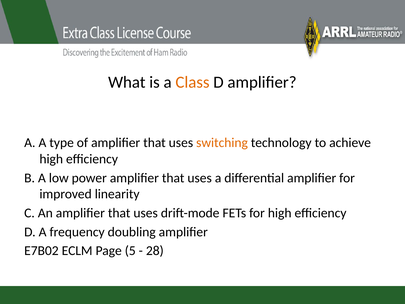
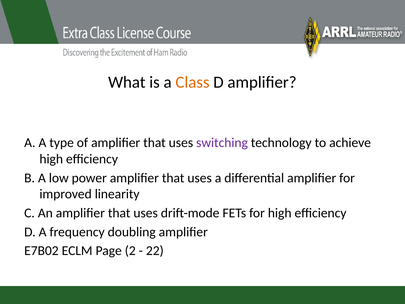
switching colour: orange -> purple
5: 5 -> 2
28: 28 -> 22
